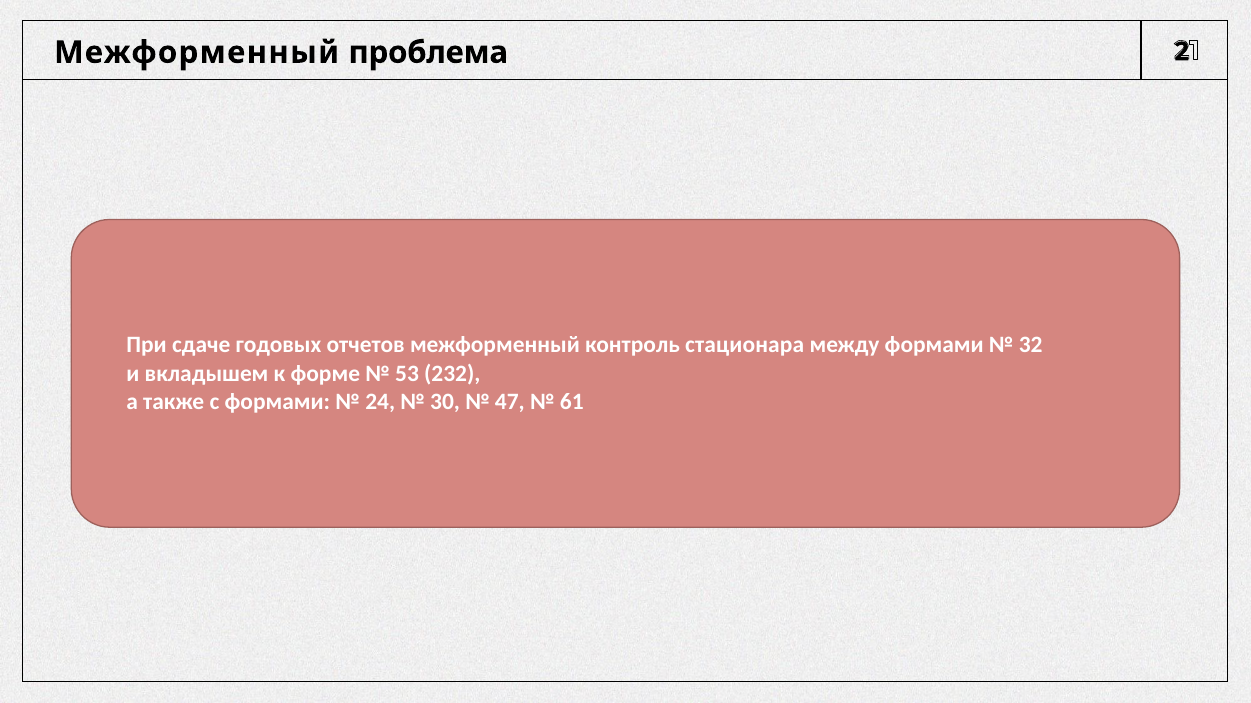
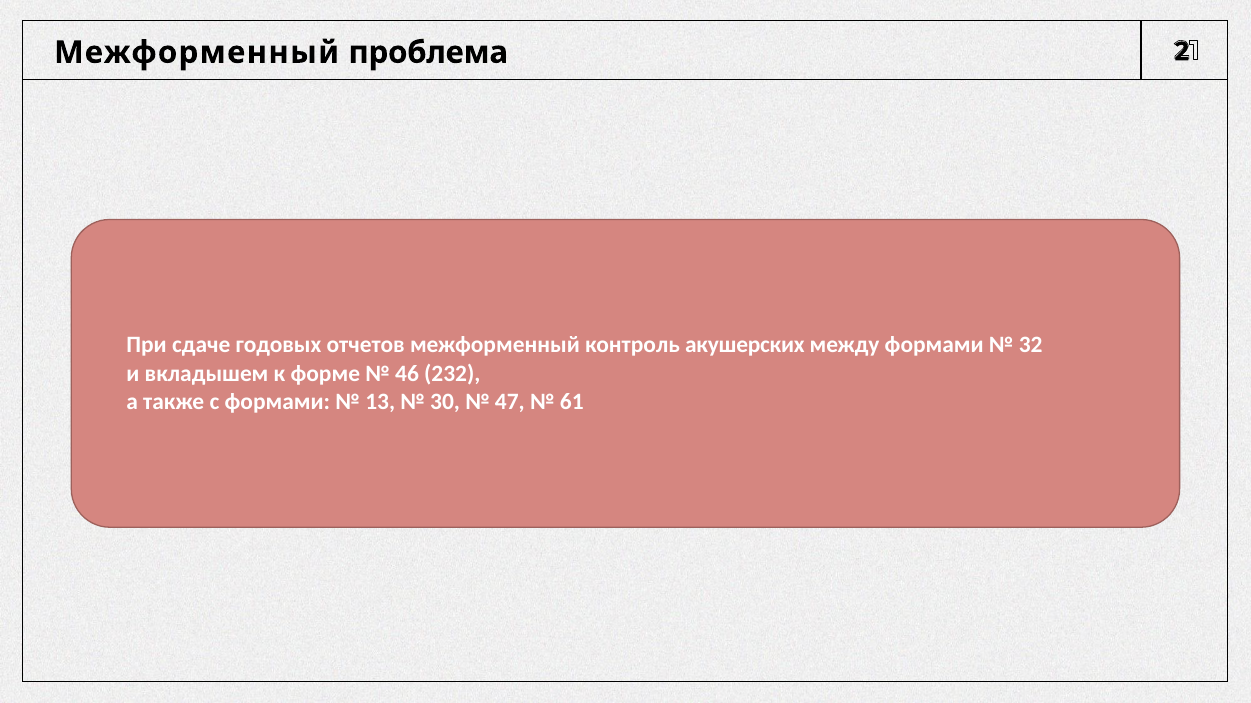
стационара: стационара -> акушерских
53: 53 -> 46
24: 24 -> 13
